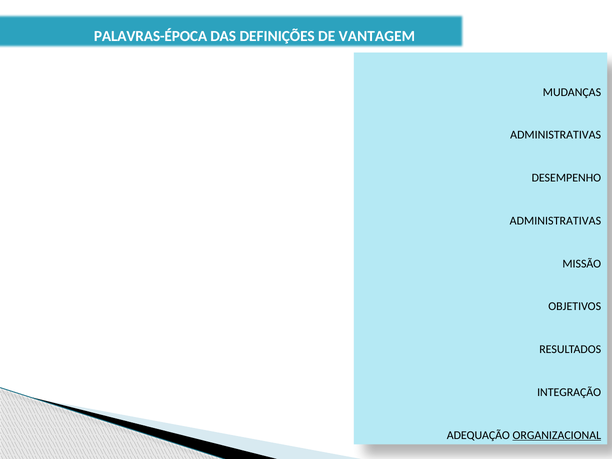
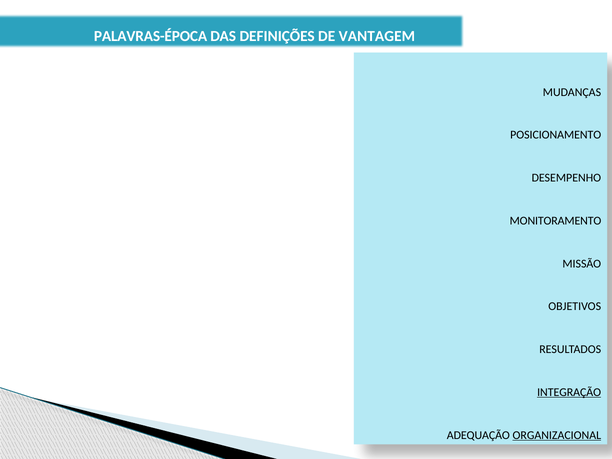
ADMINISTRATIVAS at (556, 135): ADMINISTRATIVAS -> POSICIONAMENTO
ADMINISTRATIVAS at (555, 221): ADMINISTRATIVAS -> MONITORAMENTO
INTEGRAÇÃO underline: none -> present
